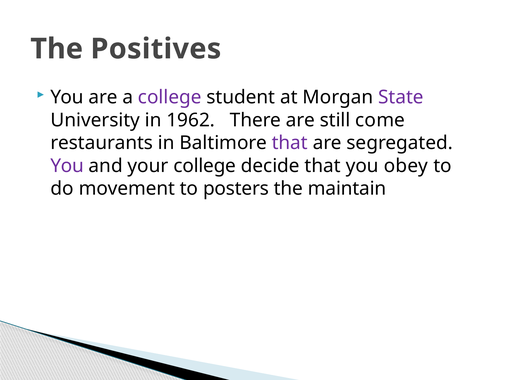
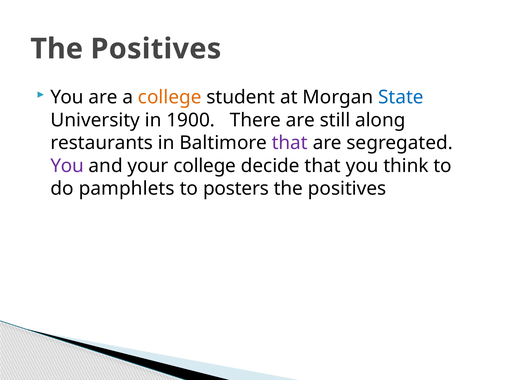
college at (170, 97) colour: purple -> orange
State colour: purple -> blue
1962: 1962 -> 1900
come: come -> along
obey: obey -> think
movement: movement -> pamphlets
maintain at (347, 189): maintain -> positives
